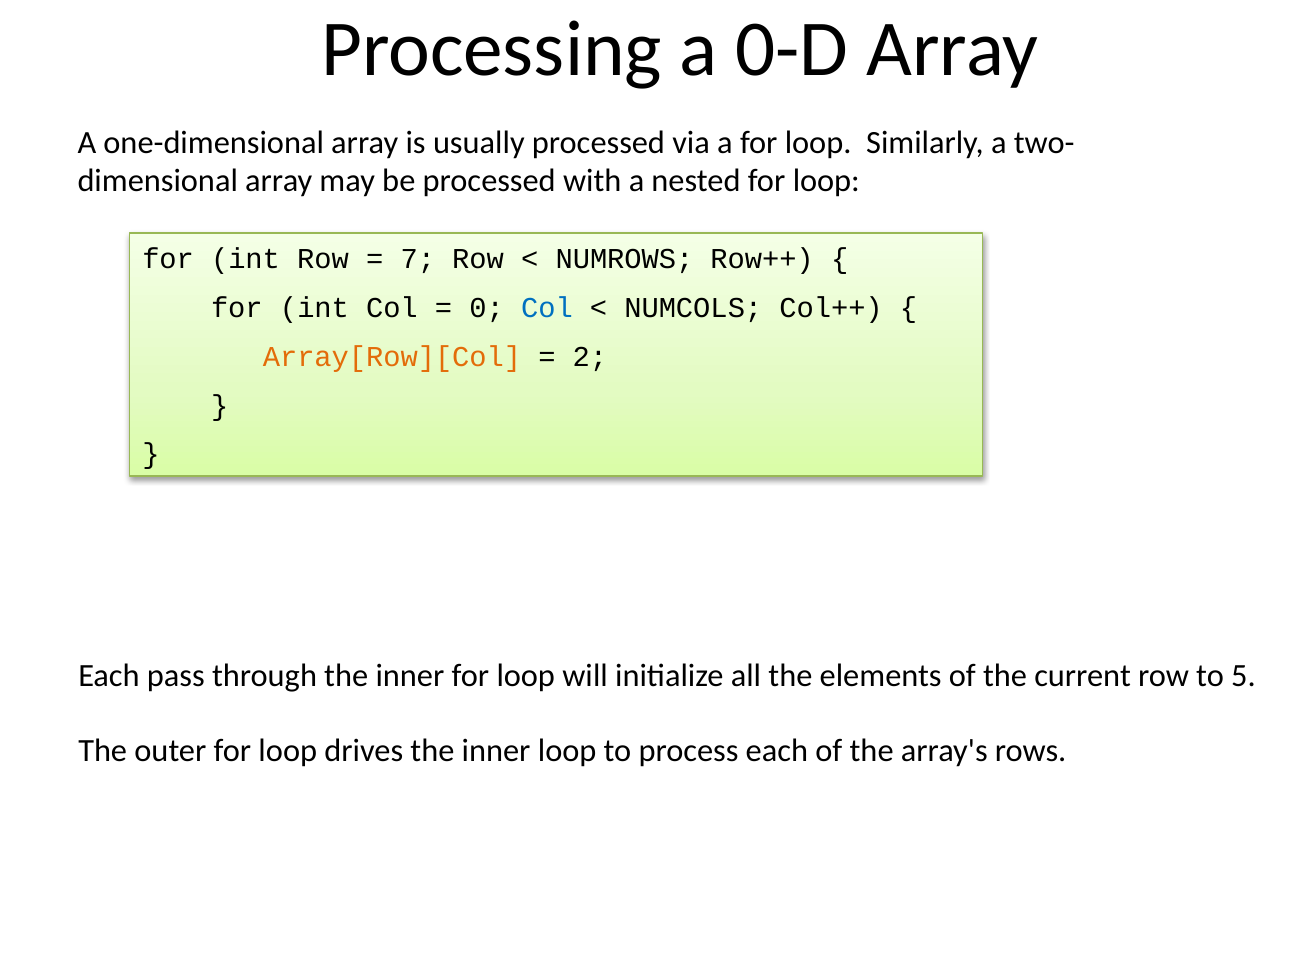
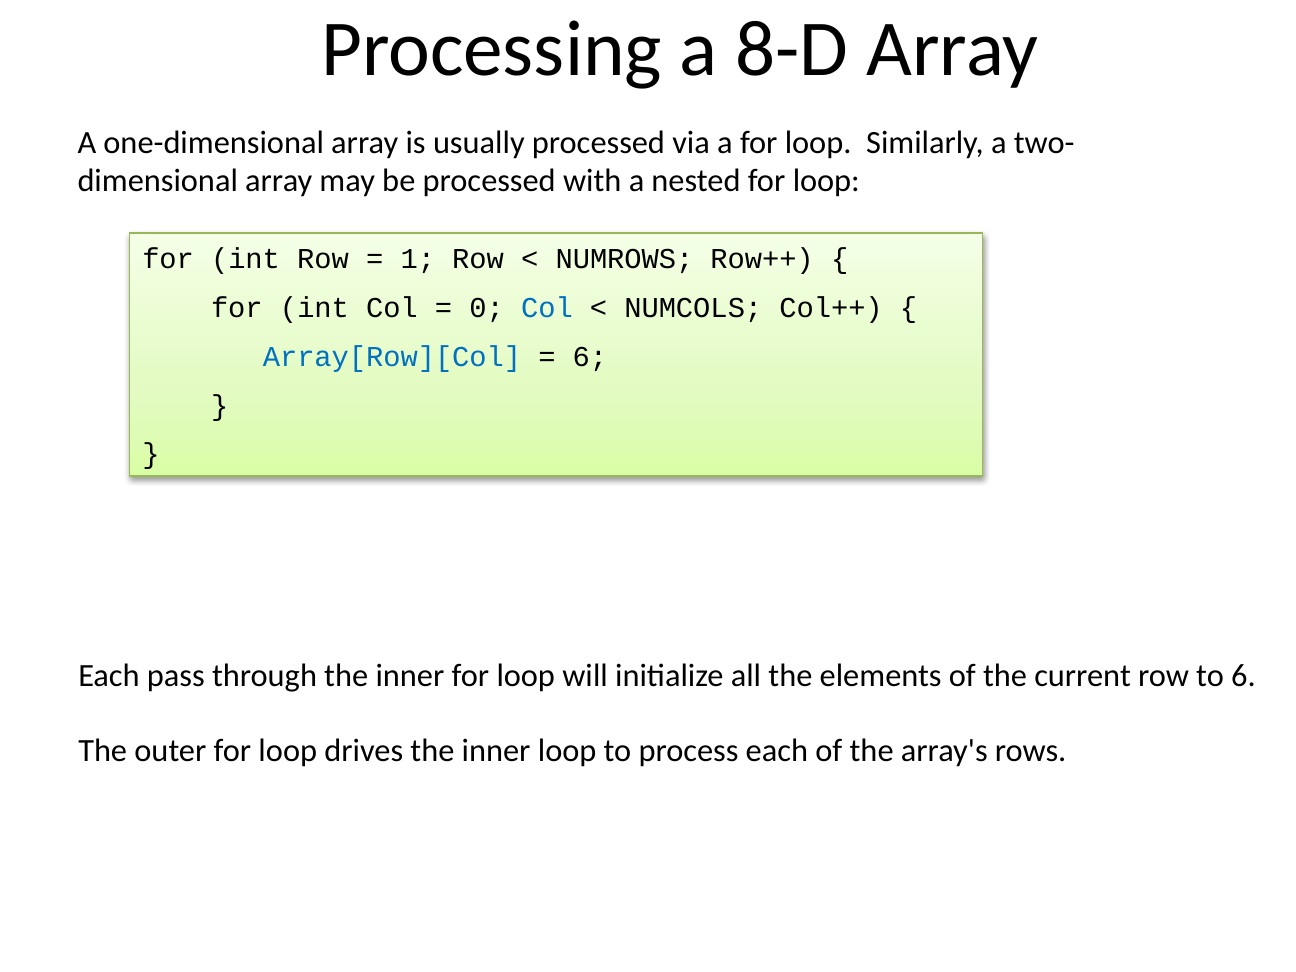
0-D: 0-D -> 8-D
7: 7 -> 1
Array[Row][Col colour: orange -> blue
2 at (590, 357): 2 -> 6
to 5: 5 -> 6
